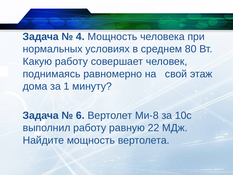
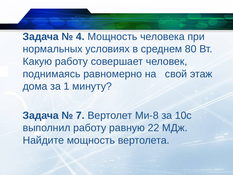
6: 6 -> 7
